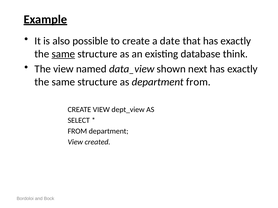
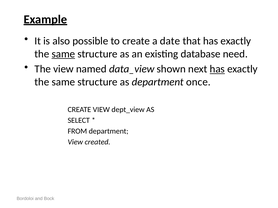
think: think -> need
has at (217, 69) underline: none -> present
department from: from -> once
